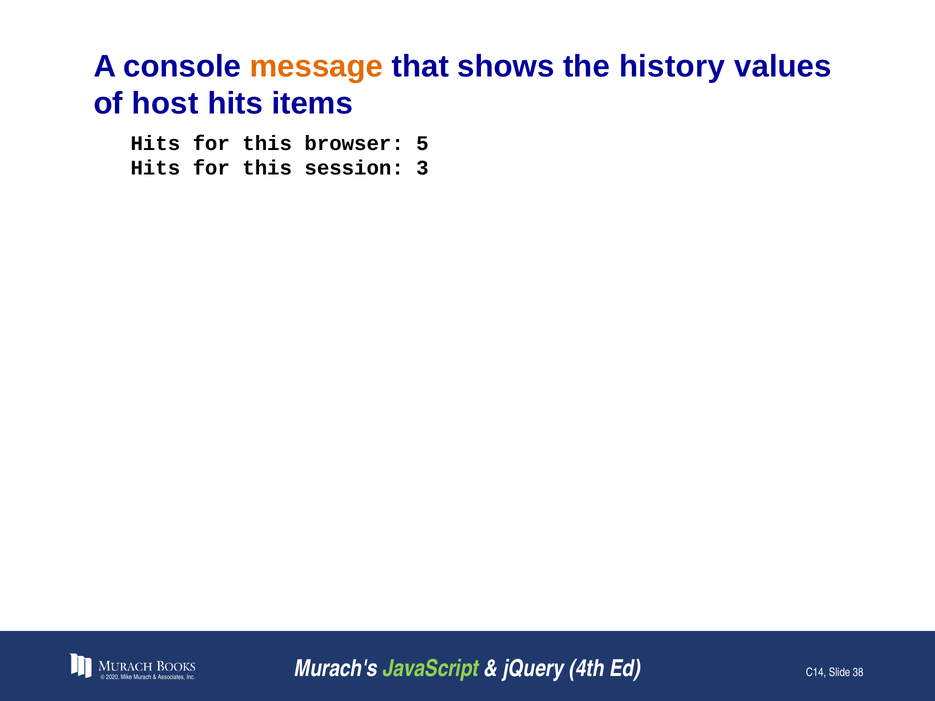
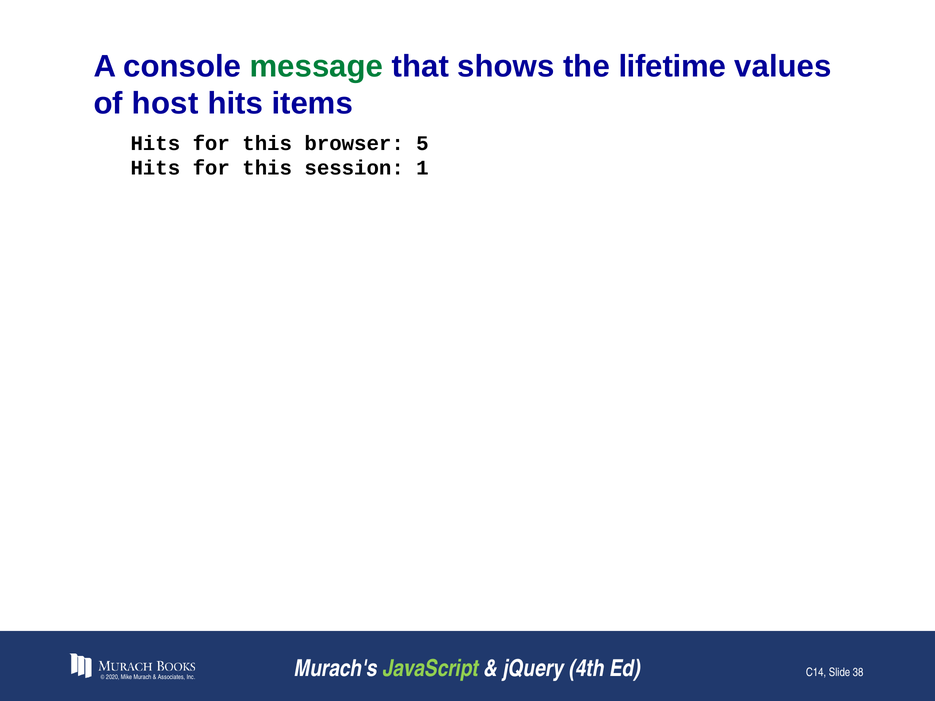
message colour: orange -> green
history: history -> lifetime
3: 3 -> 1
